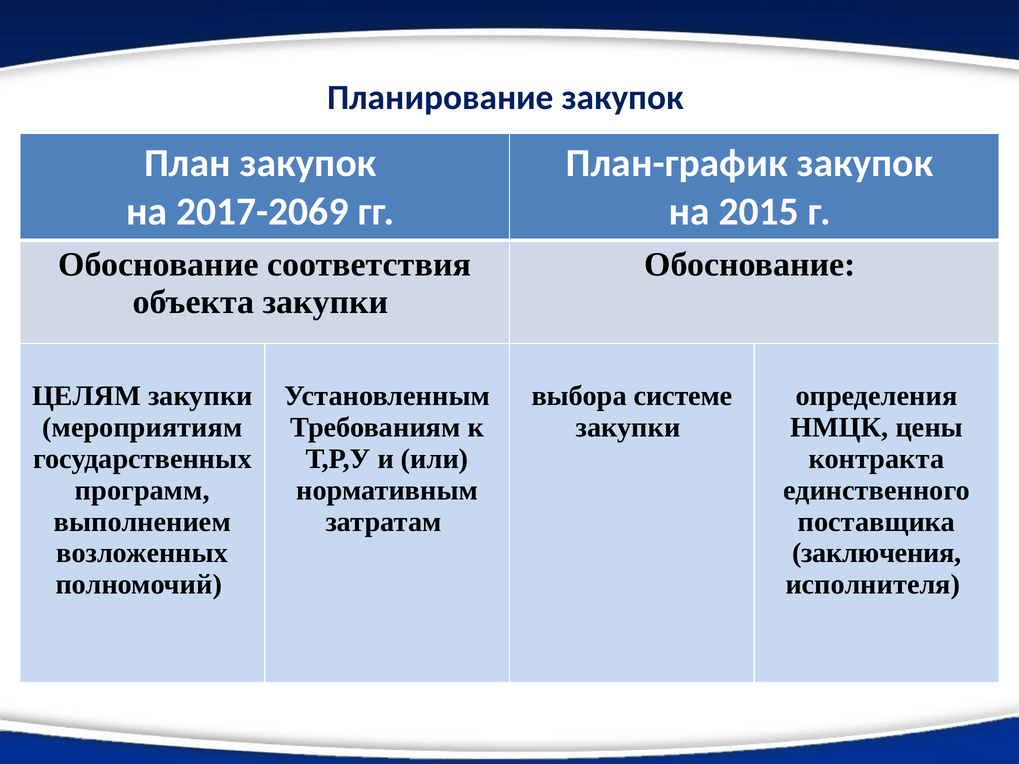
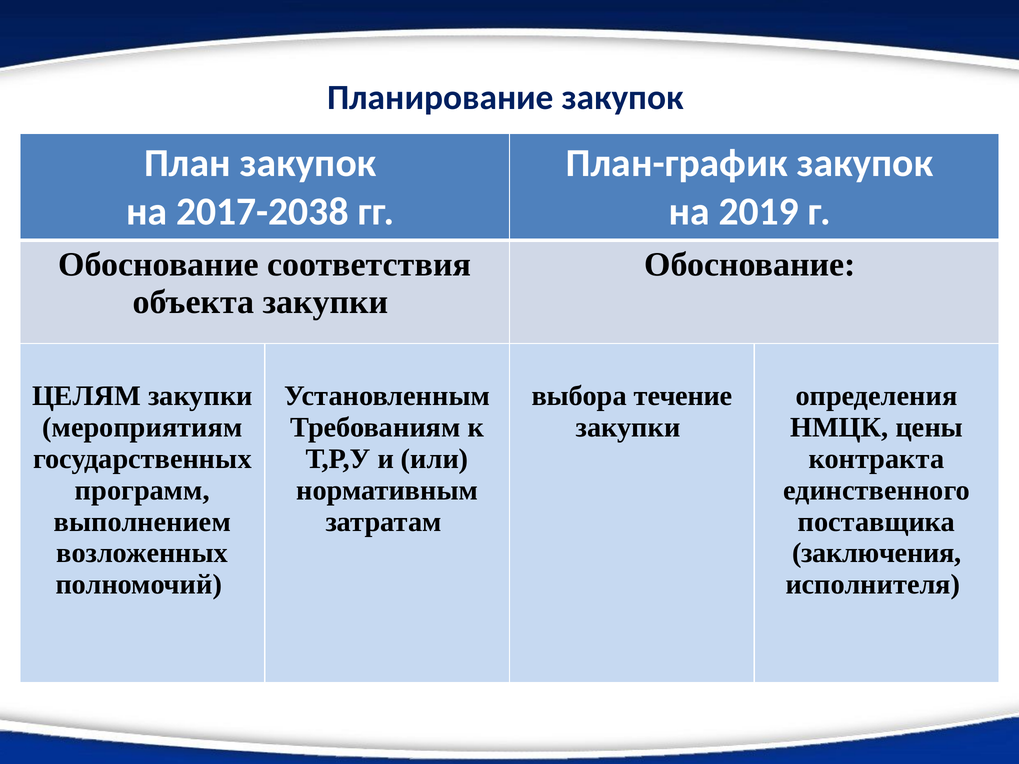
2017-2069: 2017-2069 -> 2017-2038
2015: 2015 -> 2019
системе: системе -> течение
